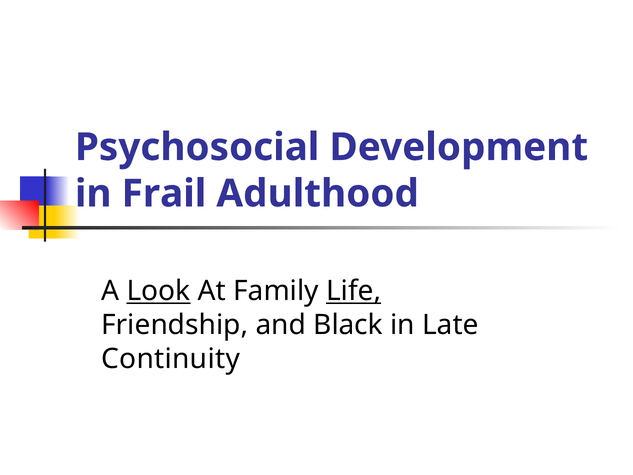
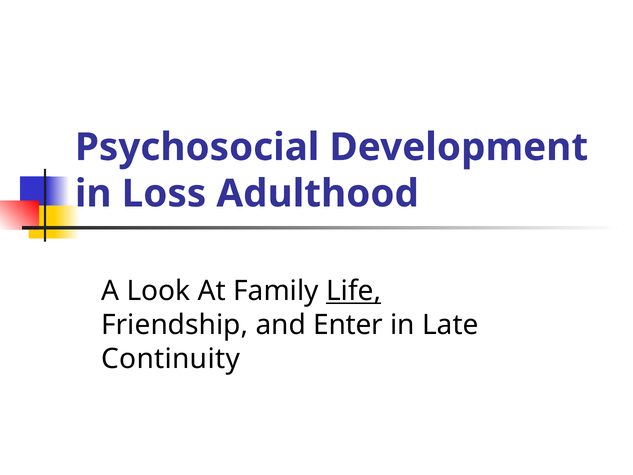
Frail: Frail -> Loss
Look underline: present -> none
Black: Black -> Enter
